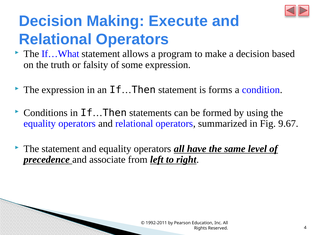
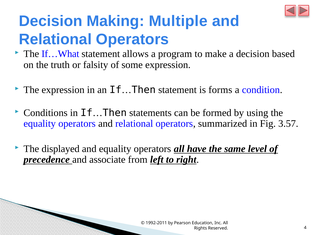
Execute: Execute -> Multiple
9.67: 9.67 -> 3.57
The statement: statement -> displayed
